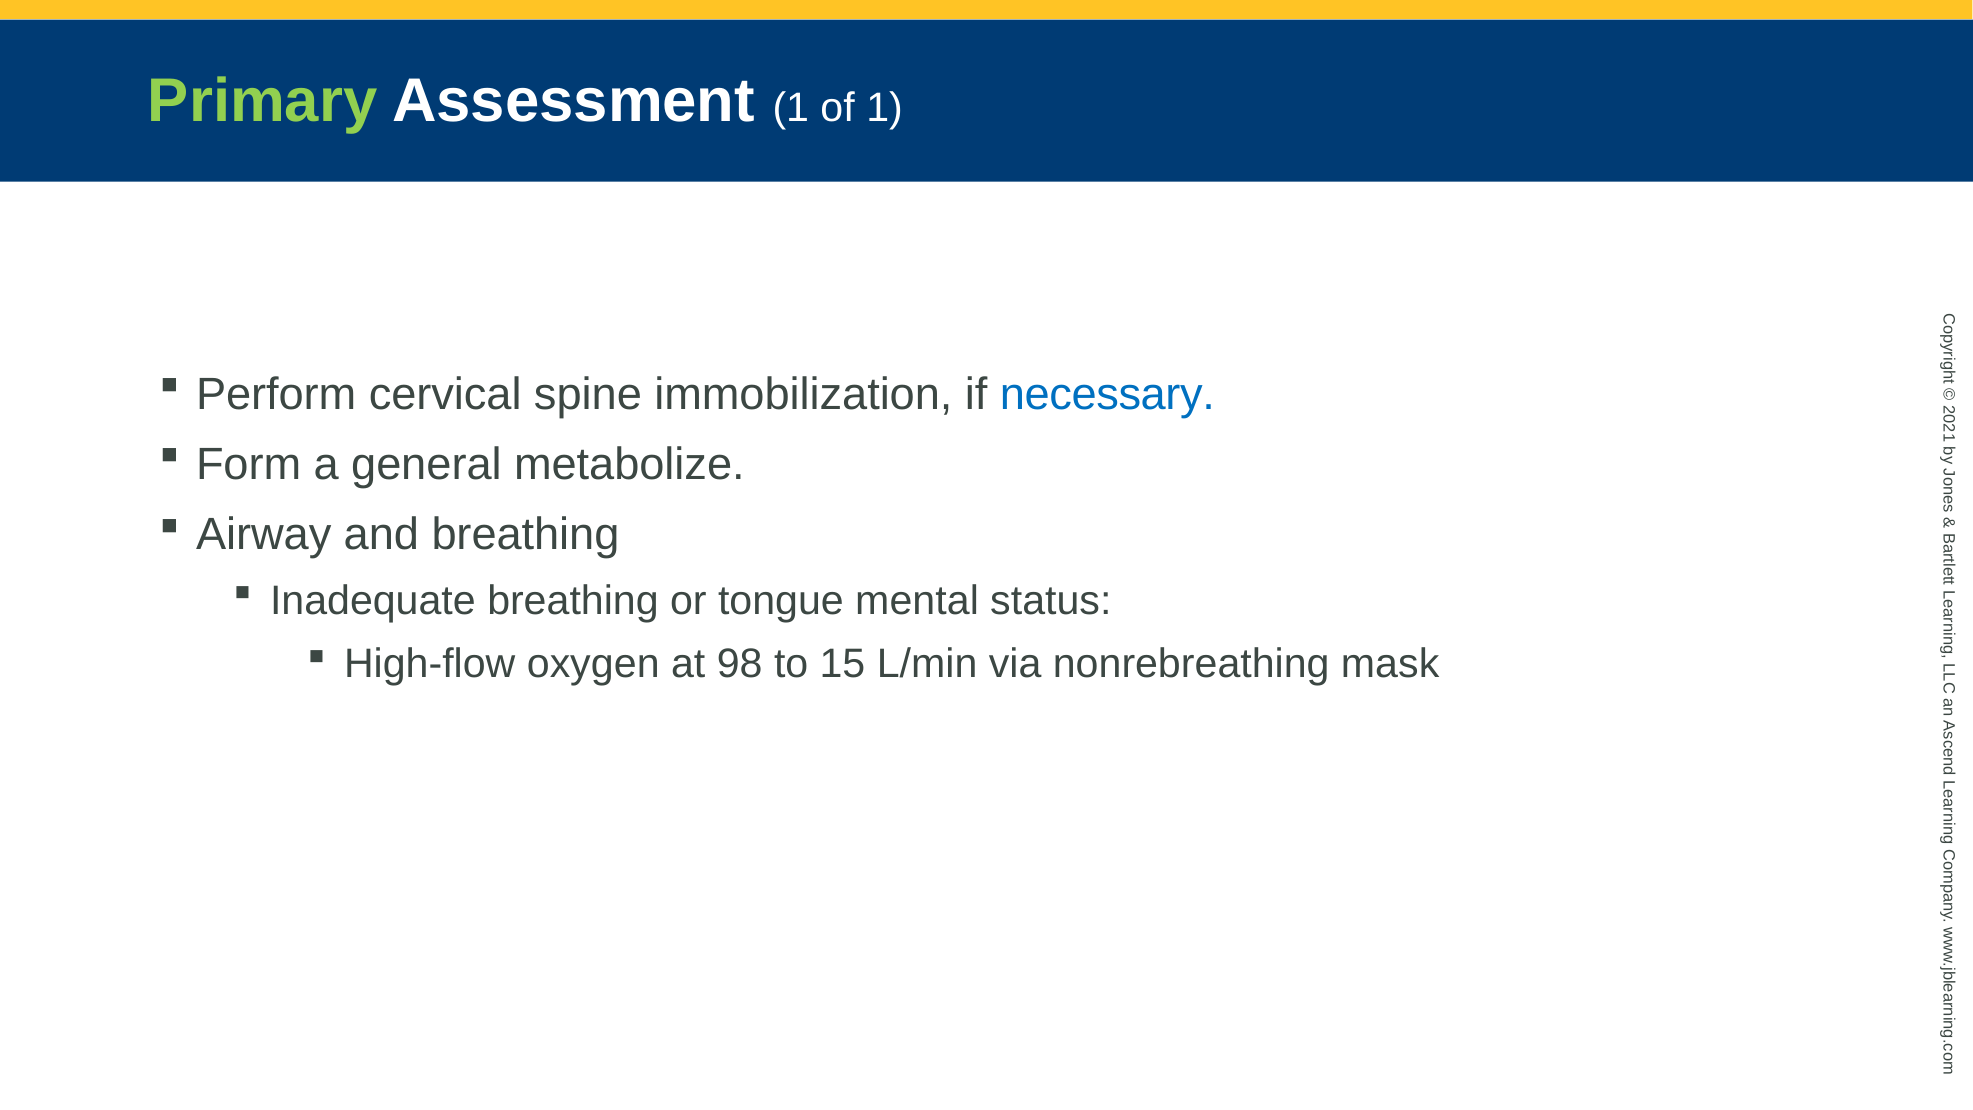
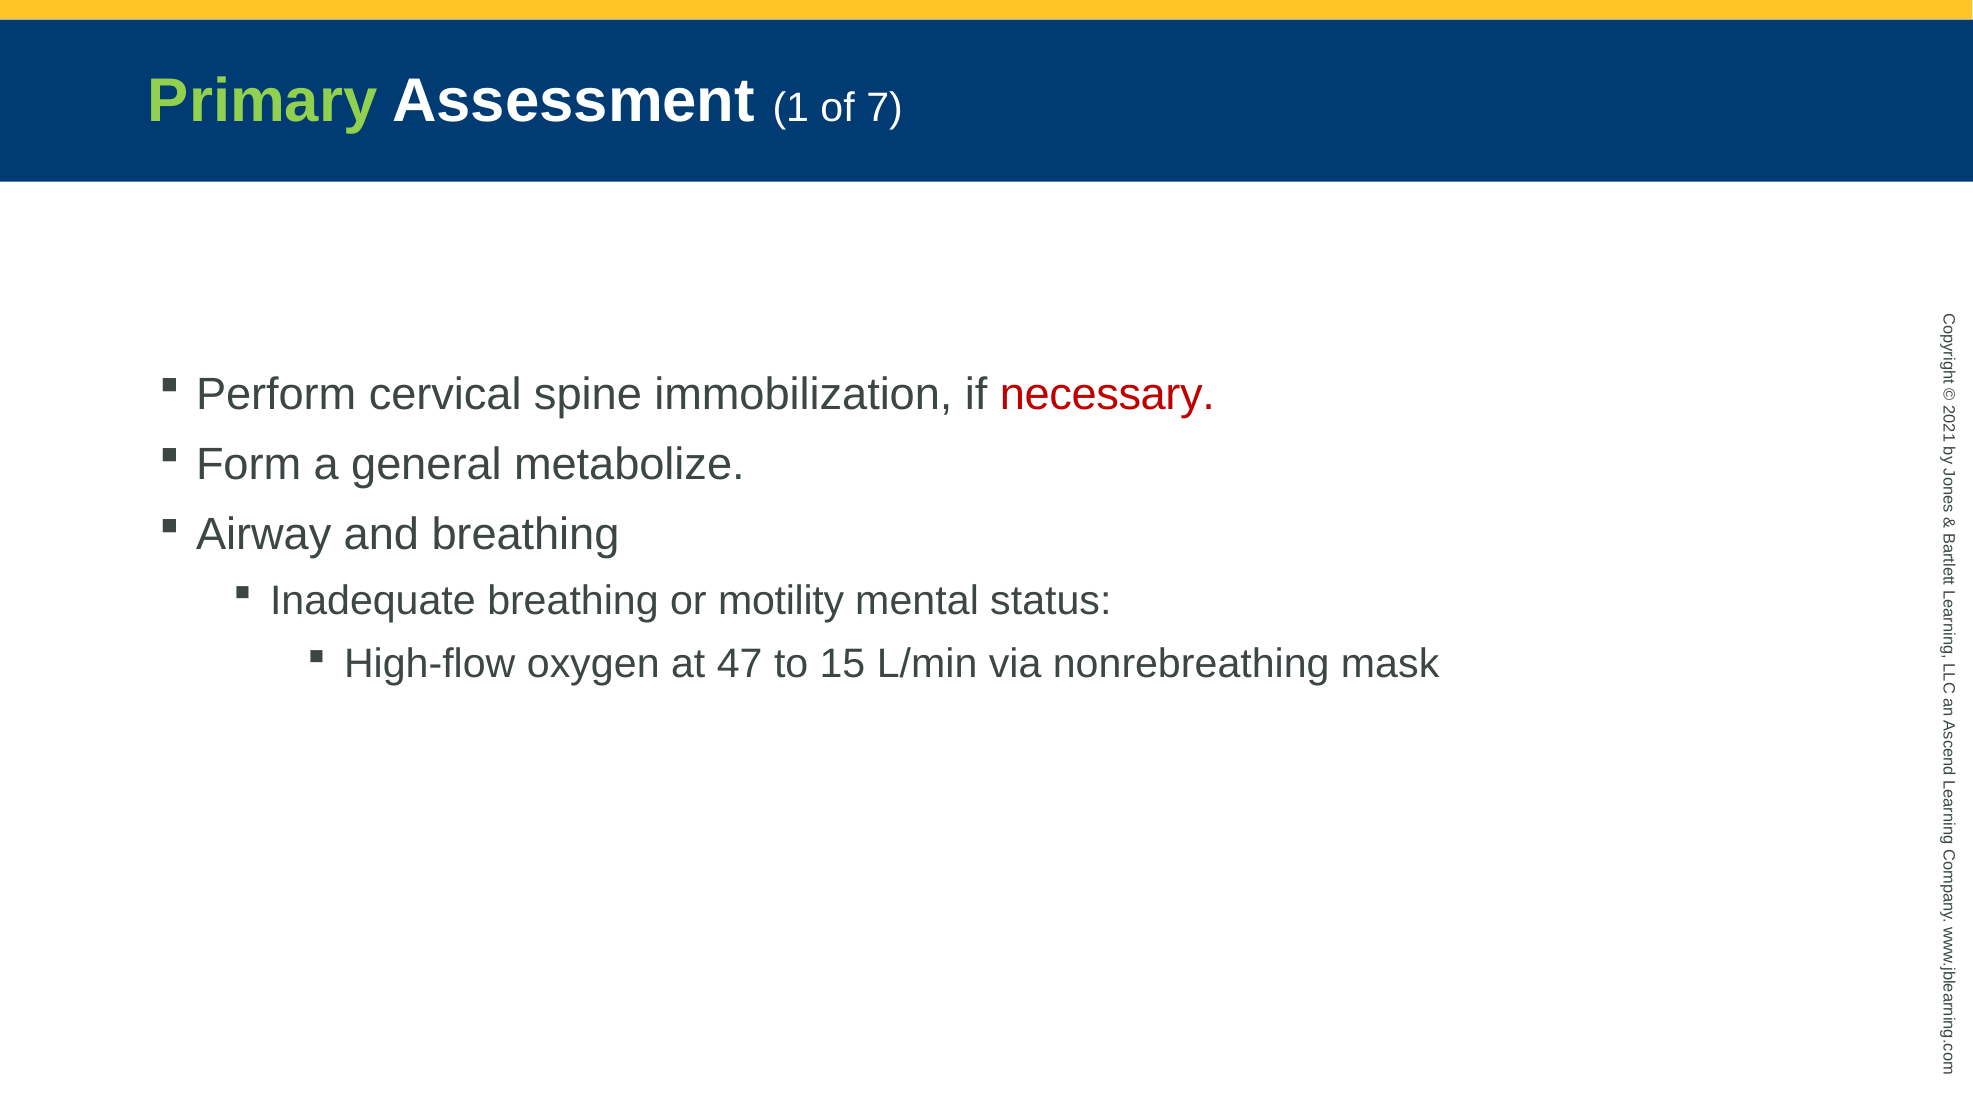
of 1: 1 -> 7
necessary colour: blue -> red
tongue: tongue -> motility
98: 98 -> 47
